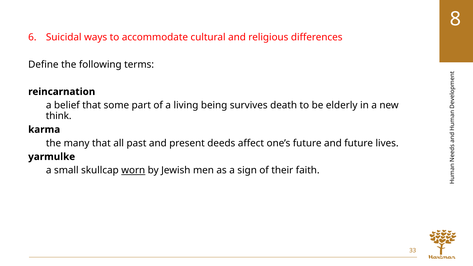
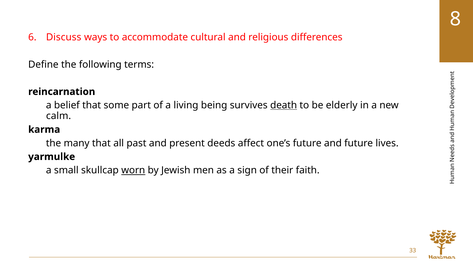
Suicidal: Suicidal -> Discuss
death underline: none -> present
think: think -> calm
